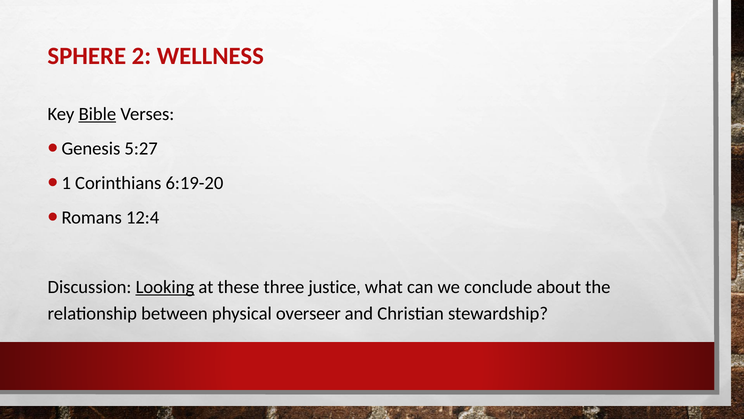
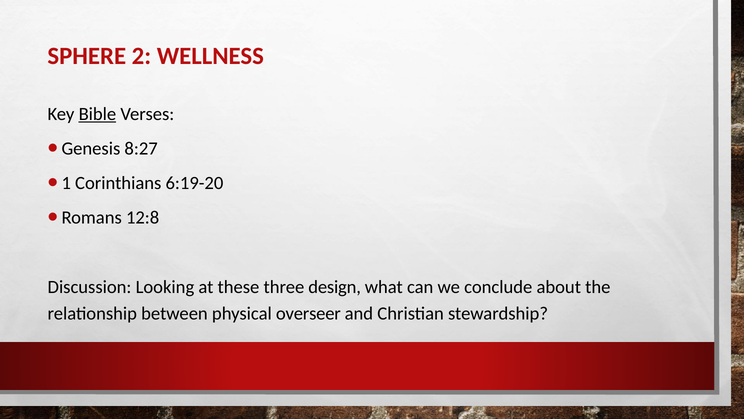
5:27: 5:27 -> 8:27
12:4: 12:4 -> 12:8
Looking underline: present -> none
justice: justice -> design
